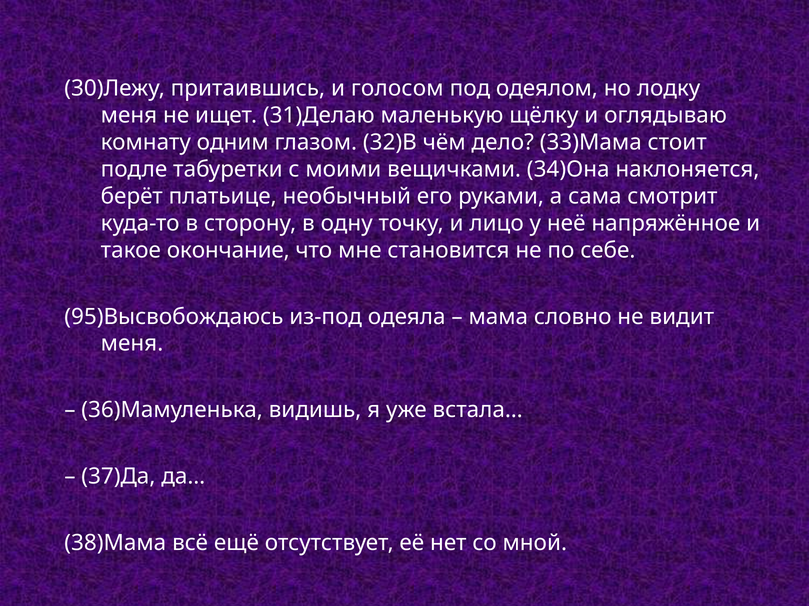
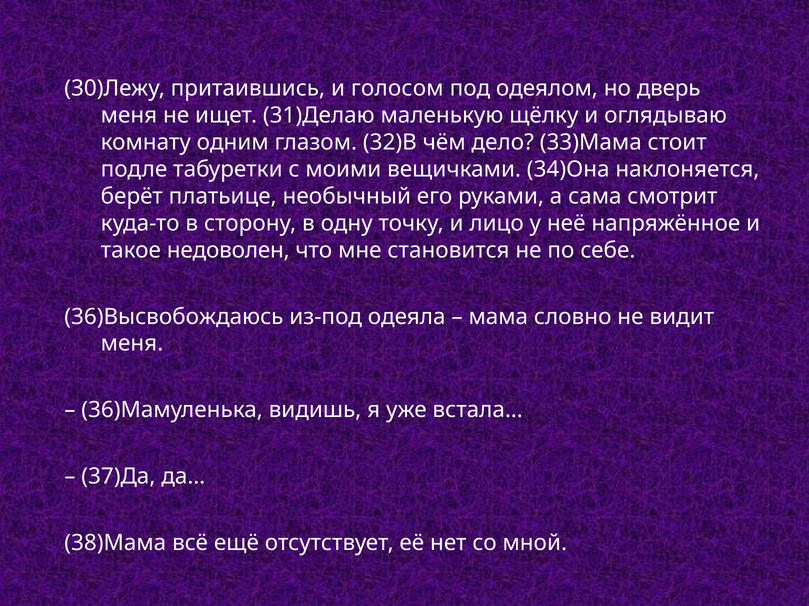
лодку: лодку -> дверь
окончание: окончание -> недоволен
95)Высвобождаюсь: 95)Высвобождаюсь -> 36)Высвобождаюсь
